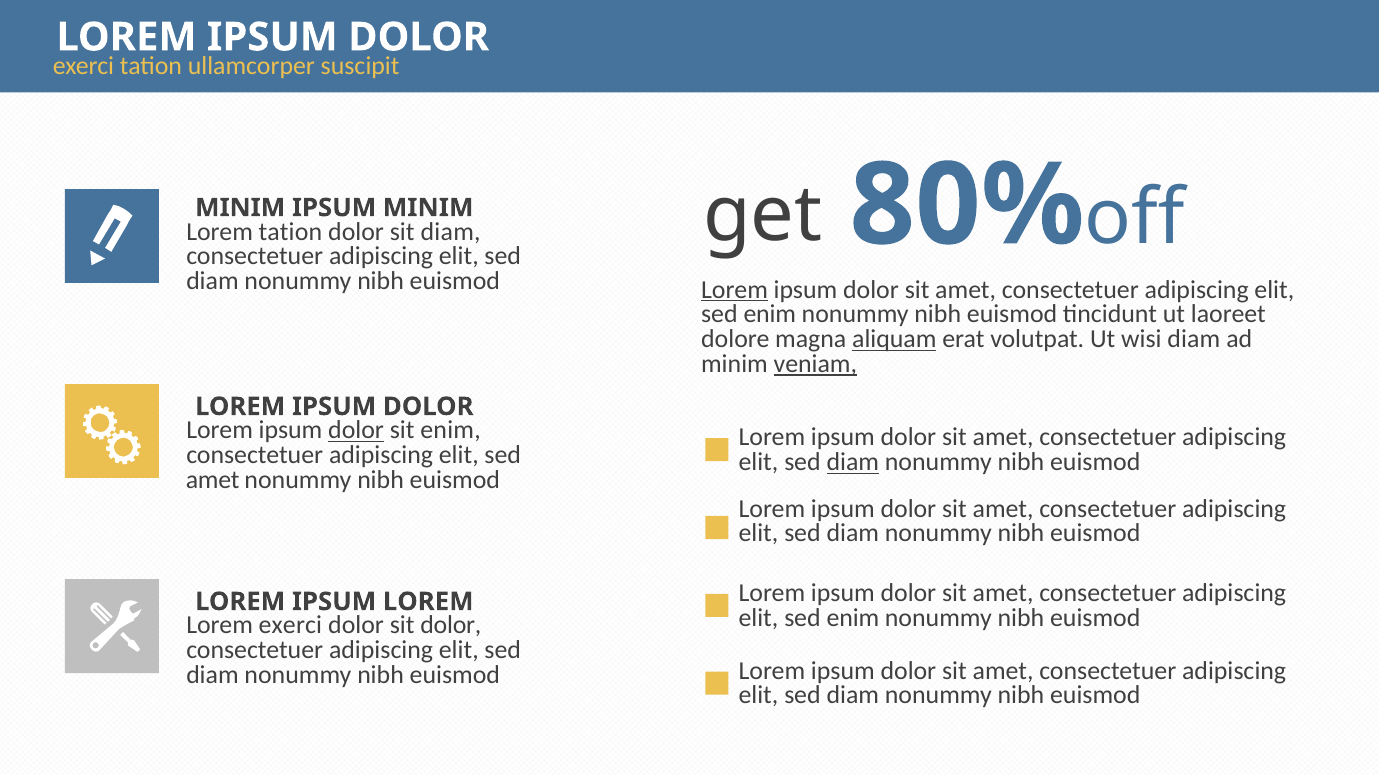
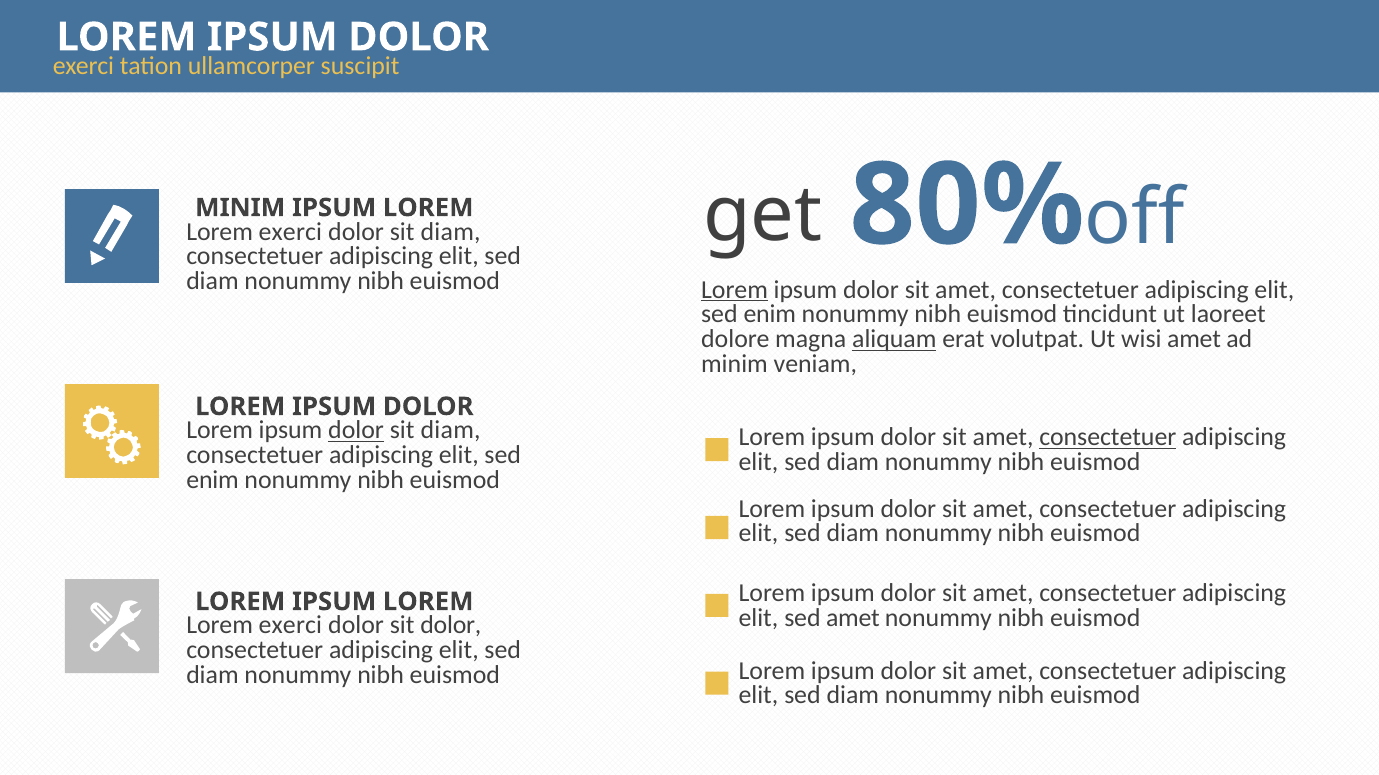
MINIM at (428, 208): MINIM -> LOREM
tation at (290, 232): tation -> exerci
wisi diam: diam -> amet
veniam underline: present -> none
enim at (451, 431): enim -> diam
consectetuer at (1108, 438) underline: none -> present
diam at (853, 463) underline: present -> none
amet at (213, 480): amet -> enim
enim at (853, 618): enim -> amet
